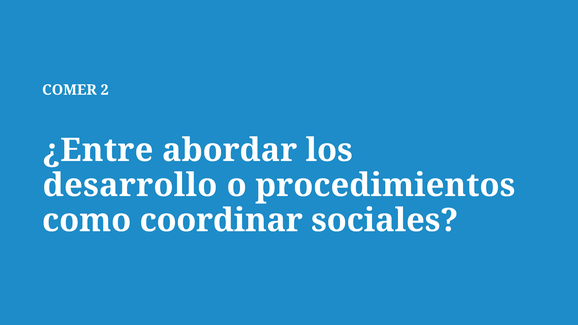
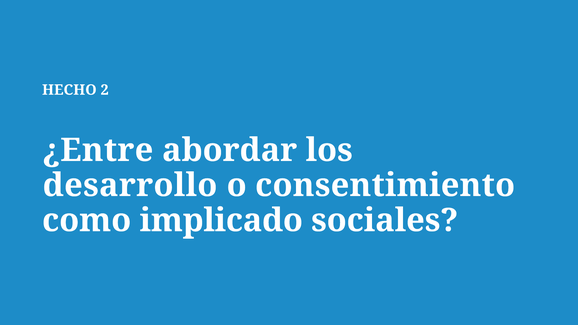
COMER: COMER -> HECHO
procedimientos: procedimientos -> consentimiento
coordinar: coordinar -> implicado
